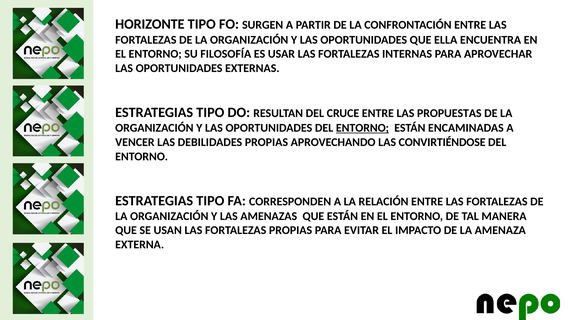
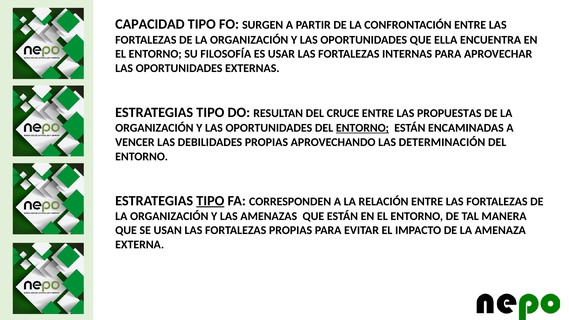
HORIZONTE: HORIZONTE -> CAPACIDAD
CONVIRTIÉNDOSE: CONVIRTIÉNDOSE -> DETERMINACIÓN
TIPO at (210, 201) underline: none -> present
